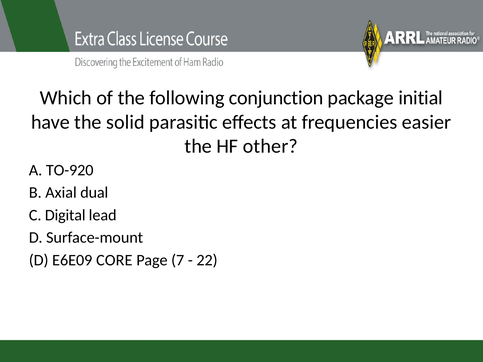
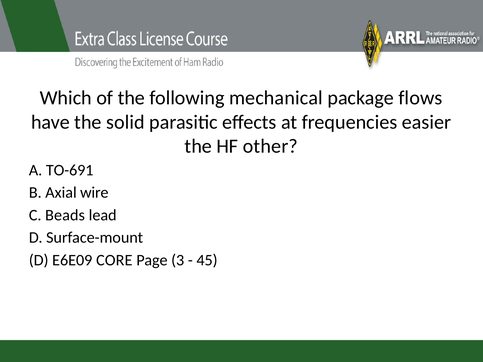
conjunction: conjunction -> mechanical
initial: initial -> flows
TO-920: TO-920 -> TO-691
dual: dual -> wire
Digital: Digital -> Beads
7: 7 -> 3
22: 22 -> 45
